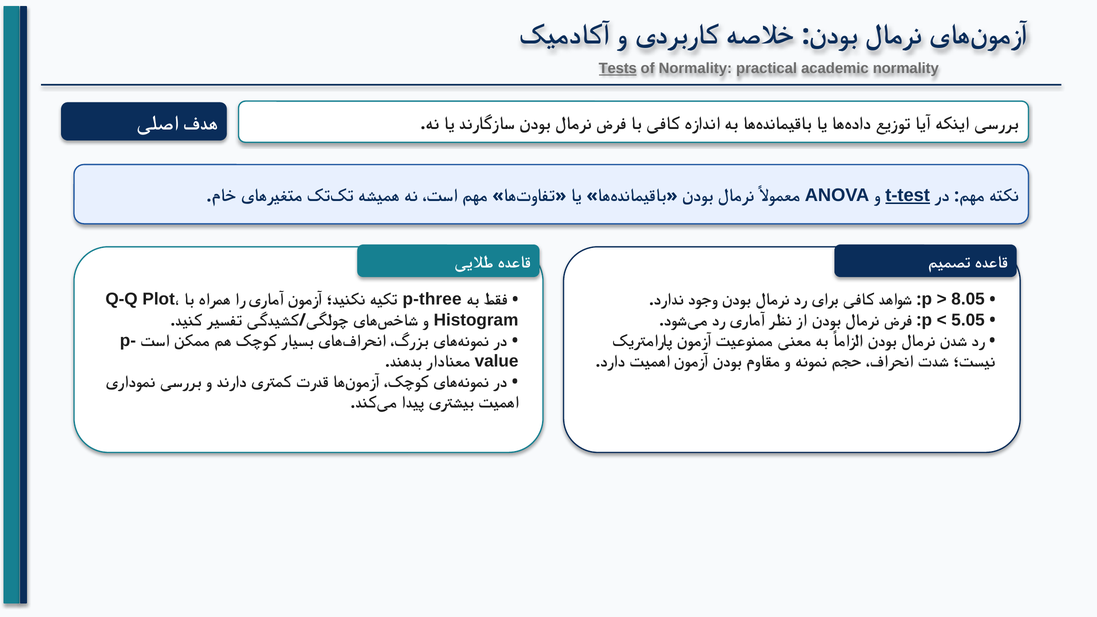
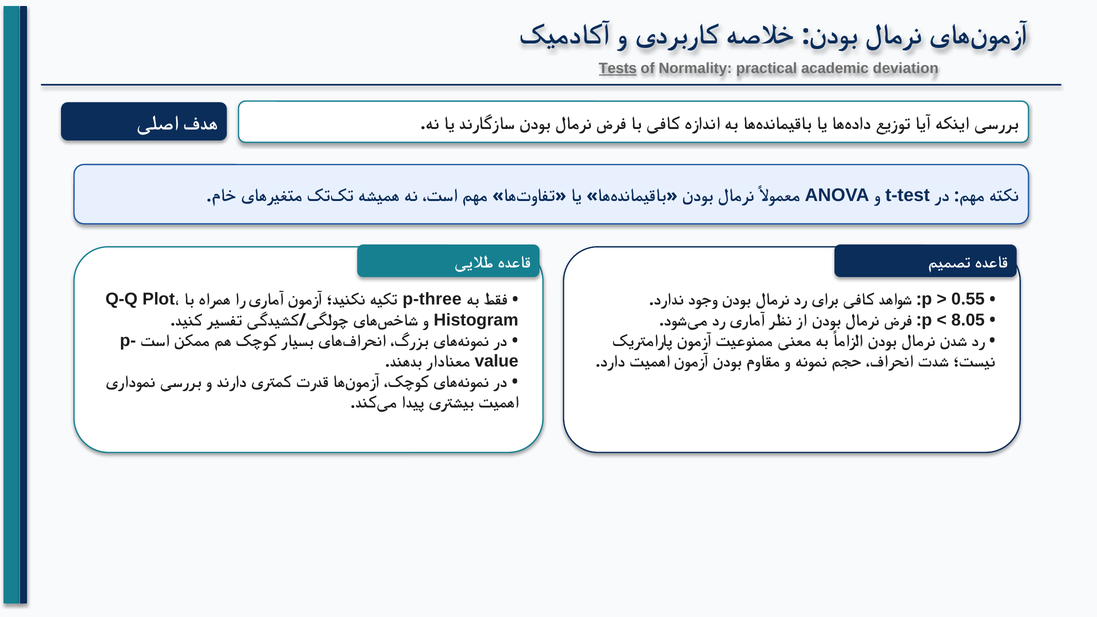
academic normality: normality -> deviation
t-test underline: present -> none
8.05: 8.05 -> 0.55
5.05: 5.05 -> 8.05
